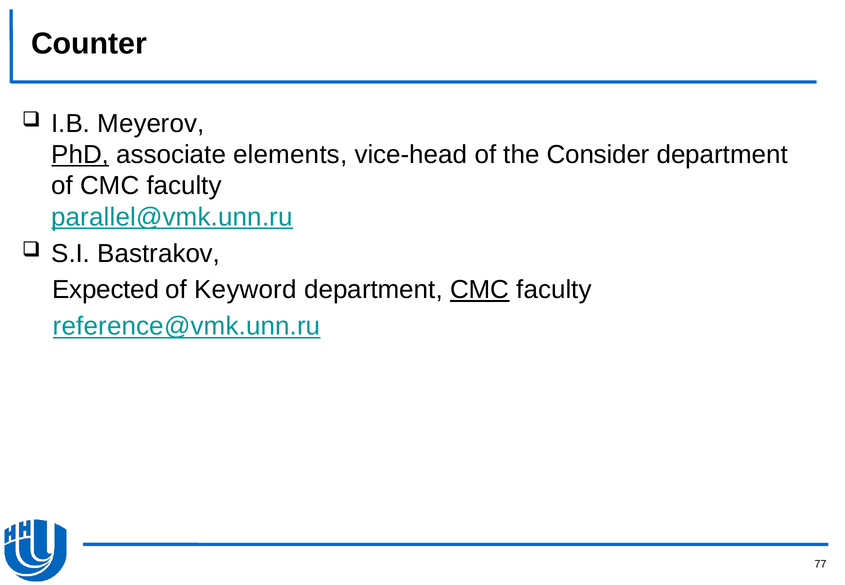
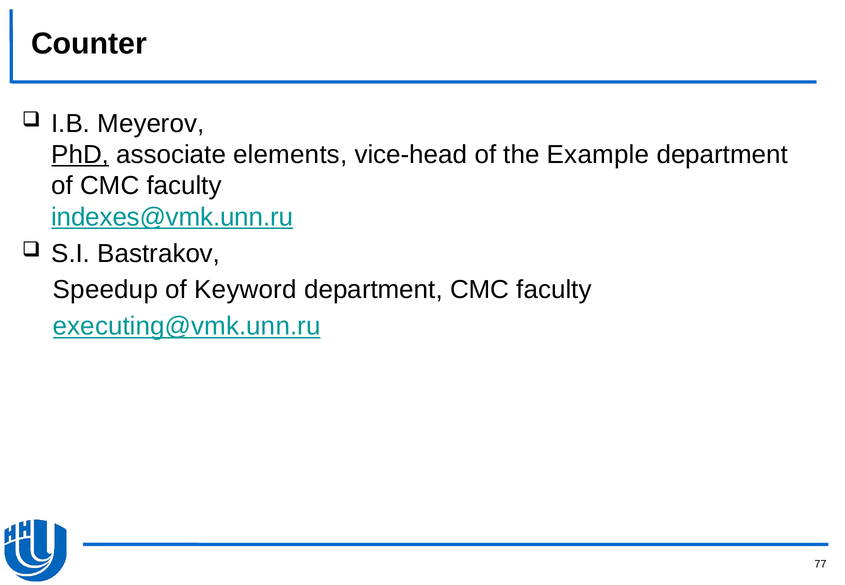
Consider: Consider -> Example
parallel@vmk.unn.ru: parallel@vmk.unn.ru -> indexes@vmk.unn.ru
Expected: Expected -> Speedup
CMC at (480, 290) underline: present -> none
reference@vmk.unn.ru: reference@vmk.unn.ru -> executing@vmk.unn.ru
